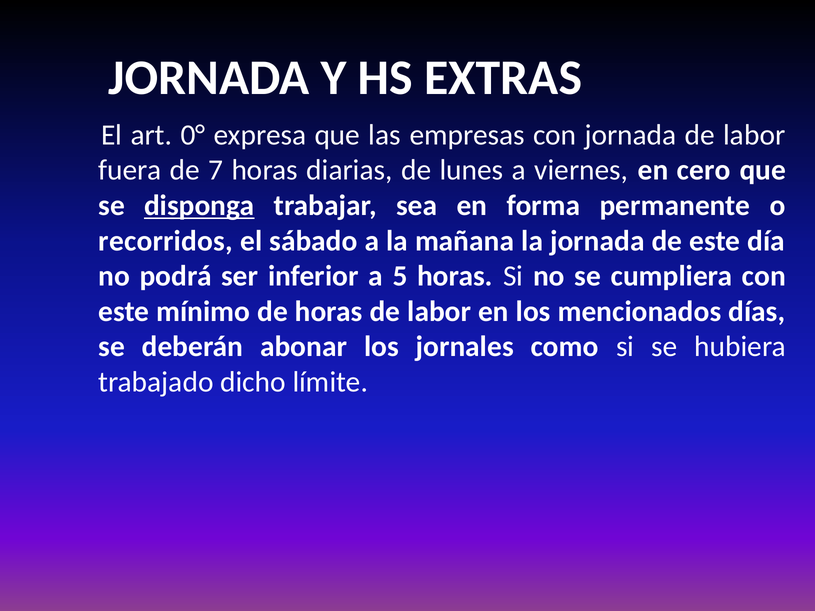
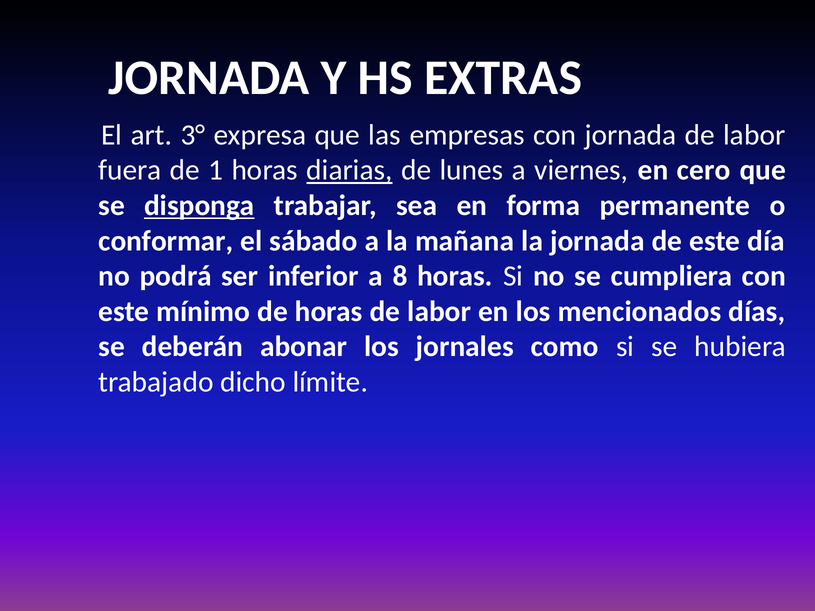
0°: 0° -> 3°
7: 7 -> 1
diarias underline: none -> present
recorridos: recorridos -> conformar
5: 5 -> 8
